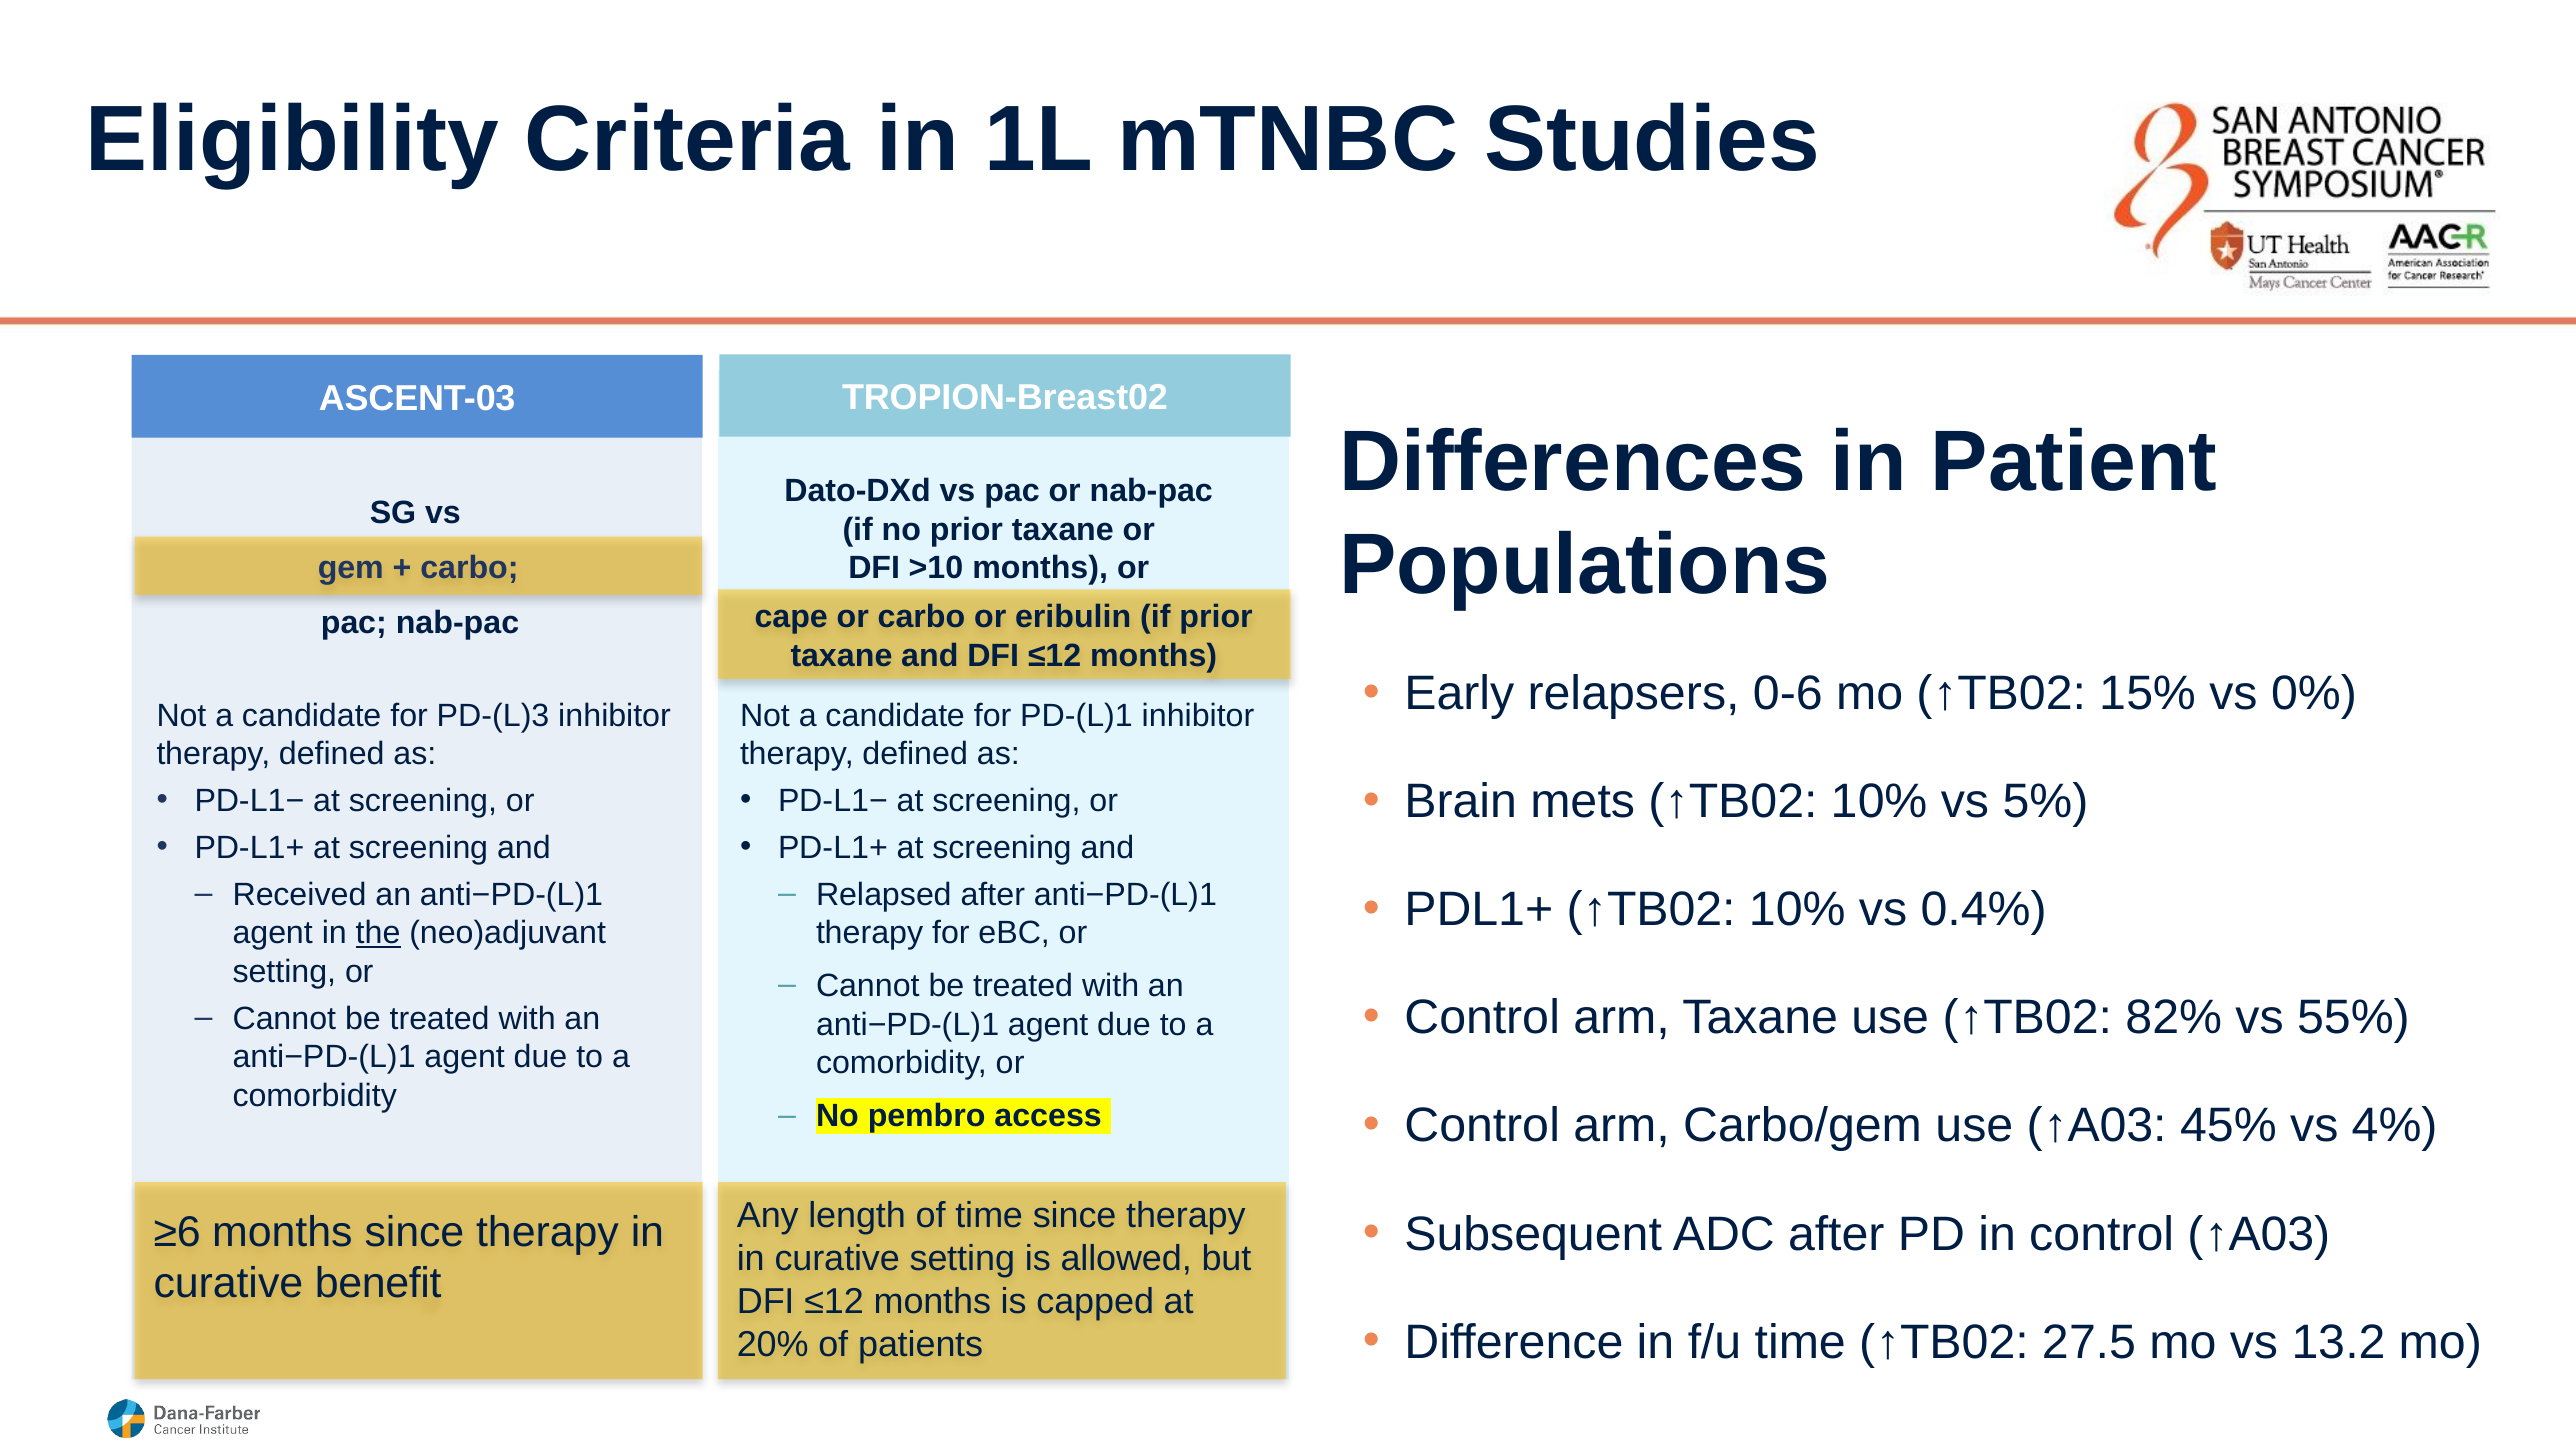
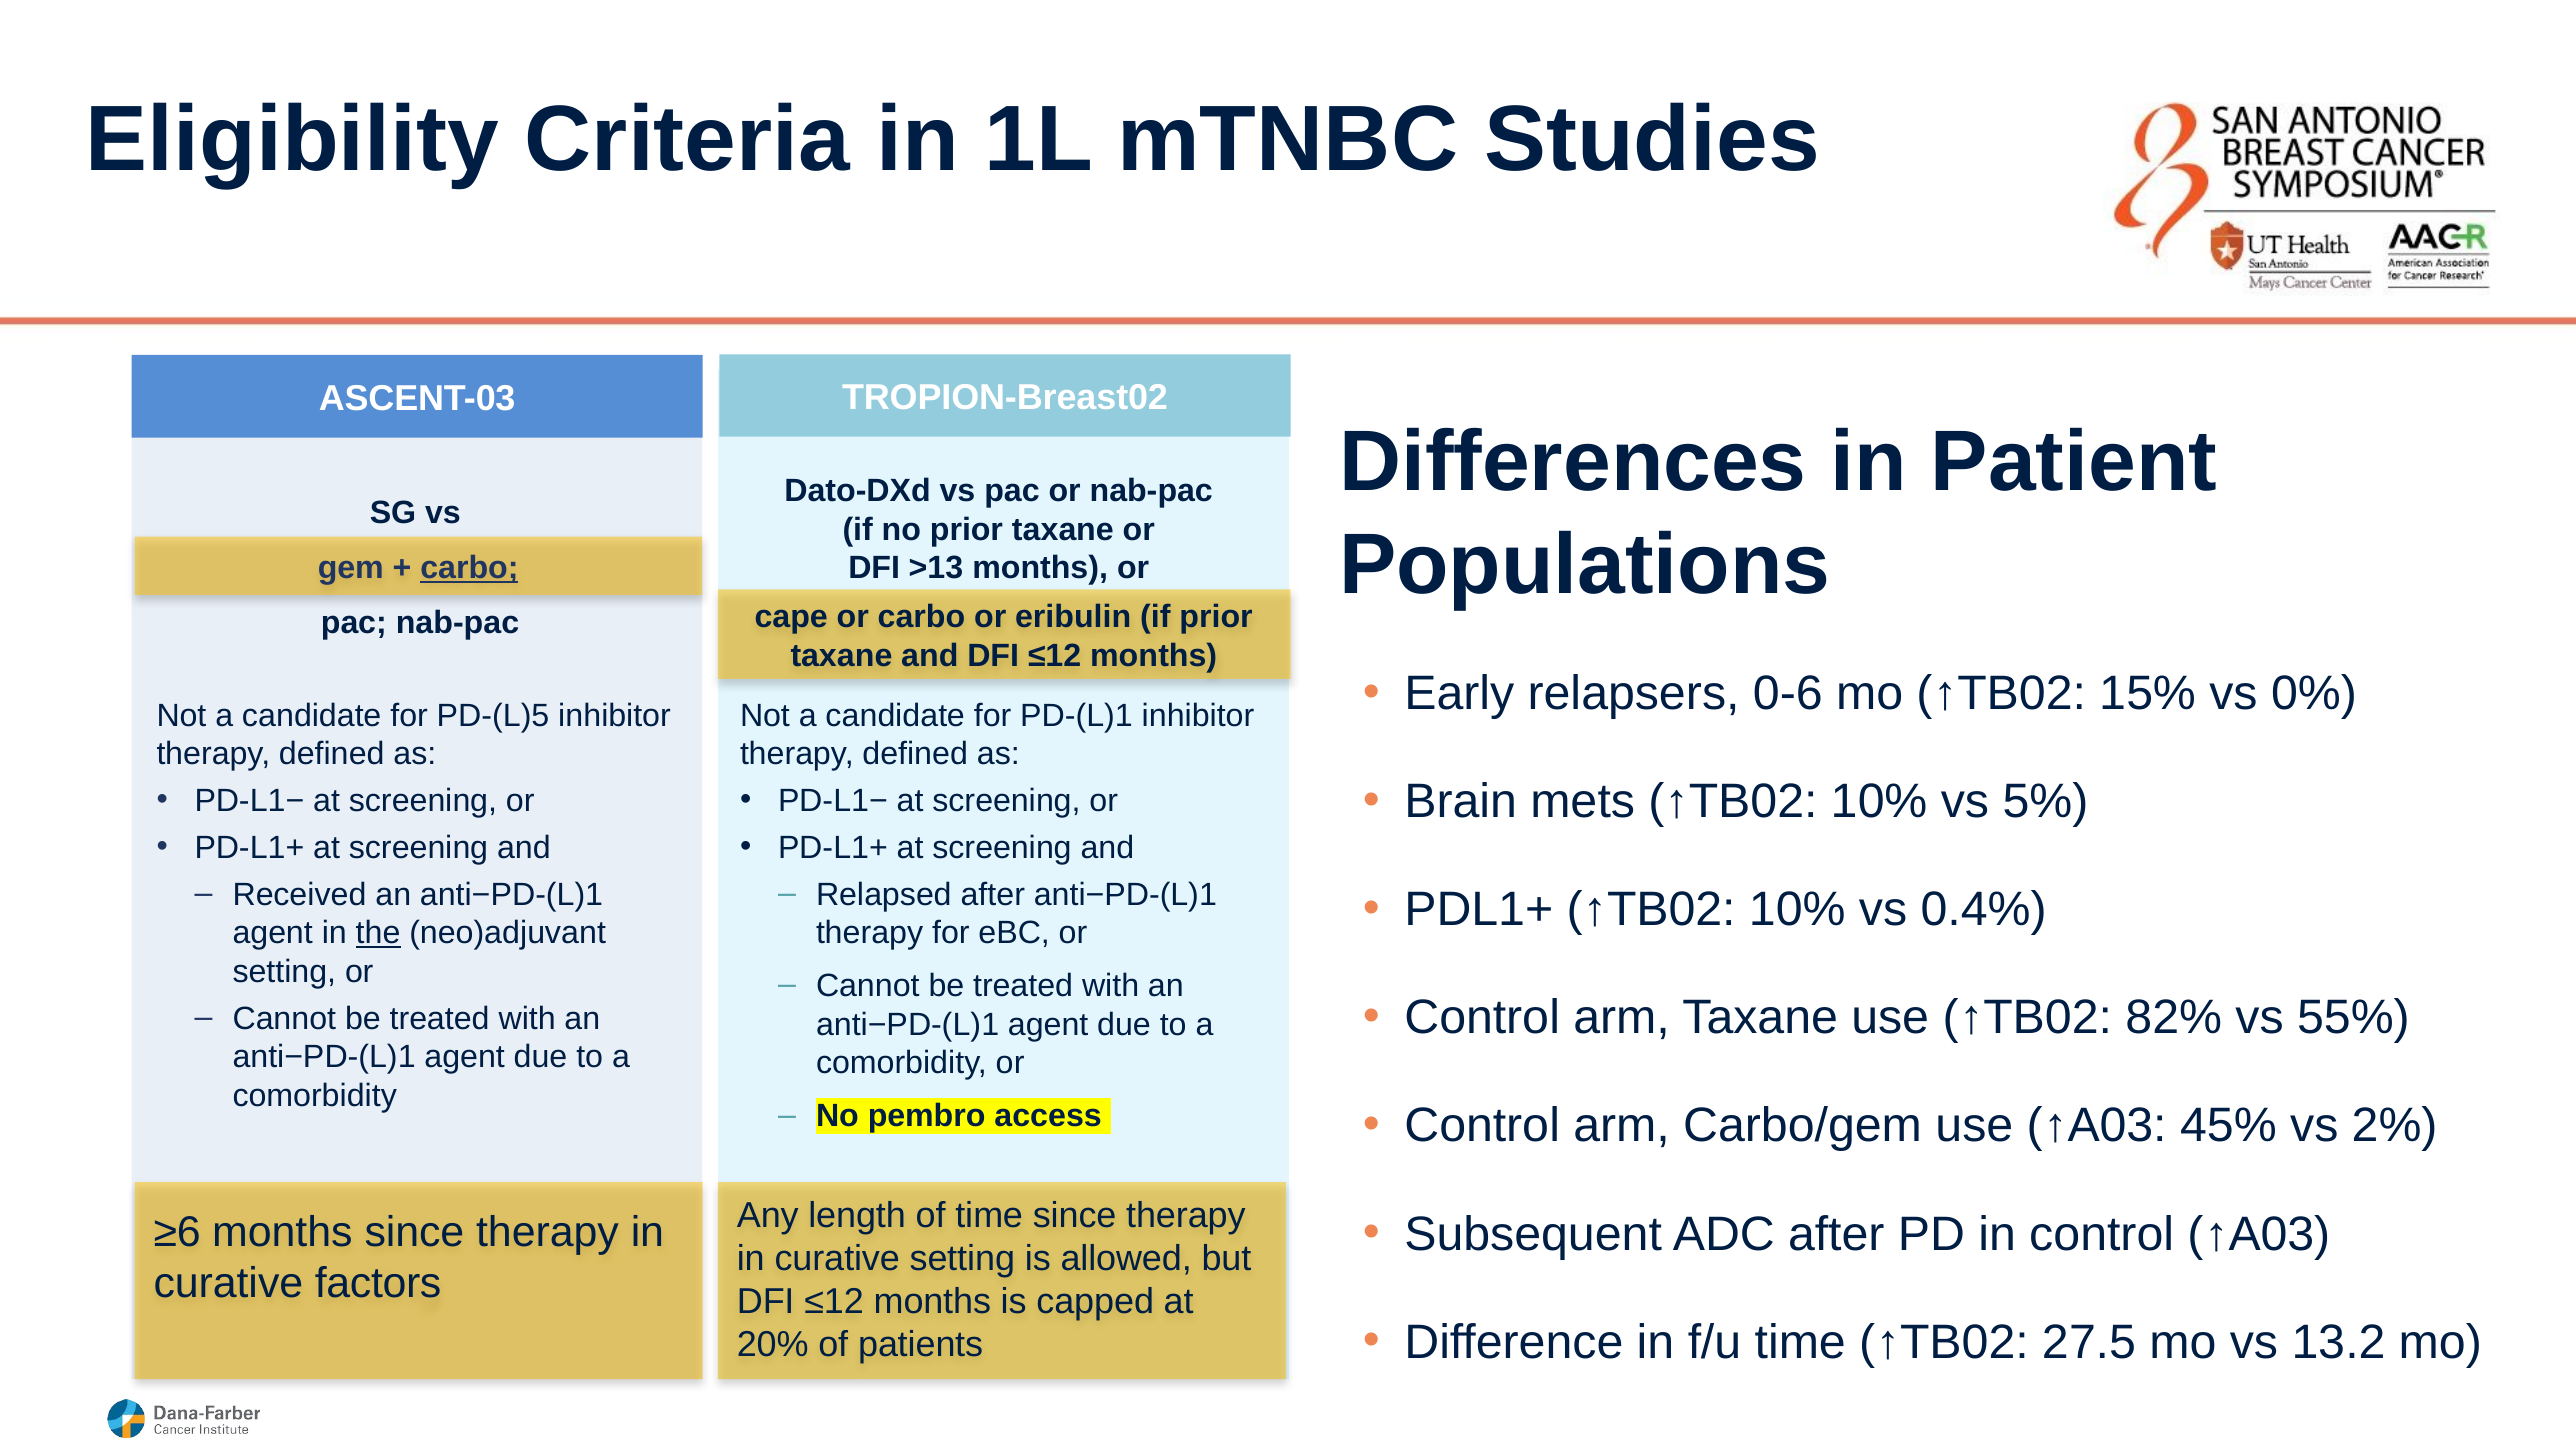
carbo at (469, 568) underline: none -> present
>10: >10 -> >13
PD-(L)3: PD-(L)3 -> PD-(L)5
4%: 4% -> 2%
benefit: benefit -> factors
